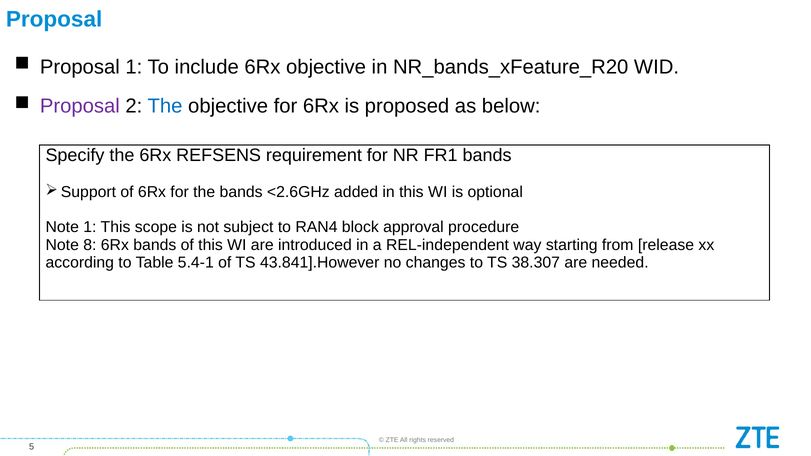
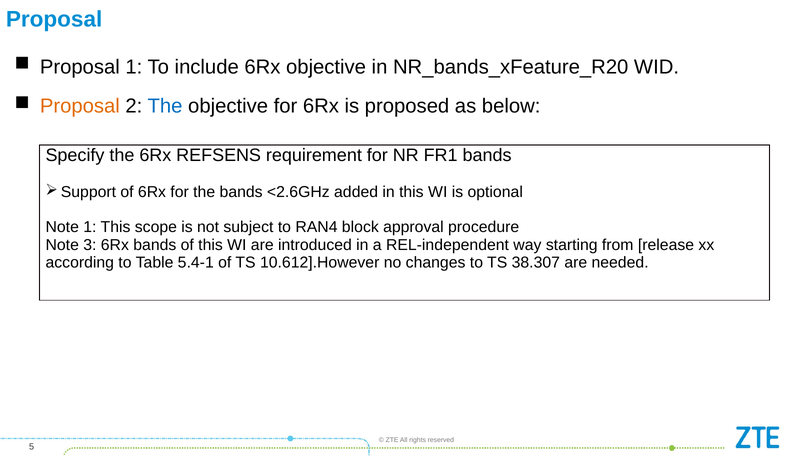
Proposal at (80, 106) colour: purple -> orange
8: 8 -> 3
43.841].However: 43.841].However -> 10.612].However
